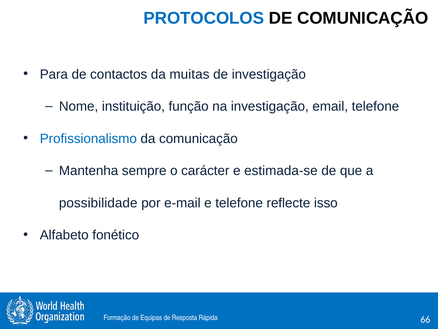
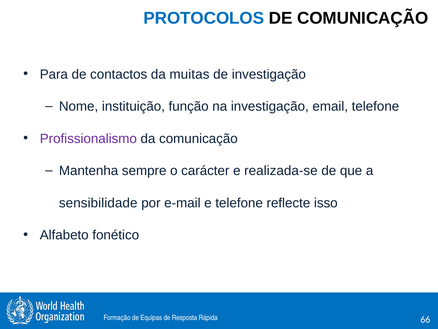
Profissionalismo colour: blue -> purple
estimada-se: estimada-se -> realizada-se
possibilidade: possibilidade -> sensibilidade
